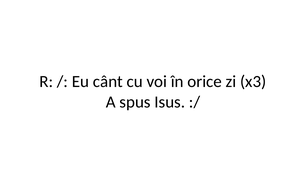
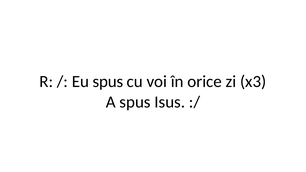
Eu cânt: cânt -> spus
